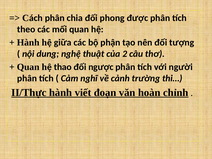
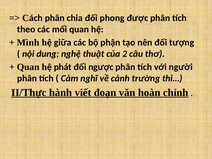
Hành at (28, 42): Hành -> Mình
thao: thao -> phát
